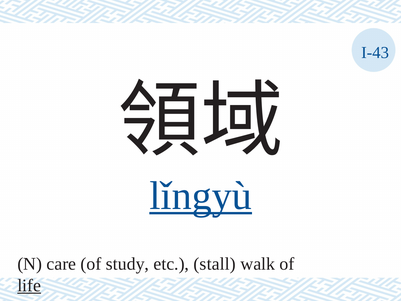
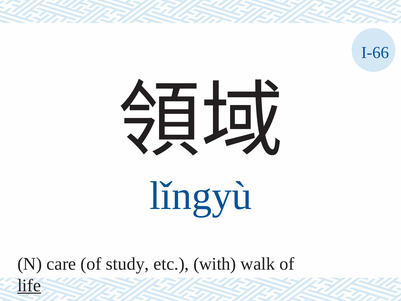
I-43: I-43 -> I-66
lǐngyù underline: present -> none
stall: stall -> with
